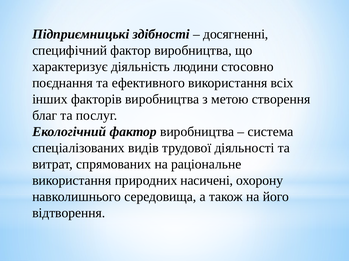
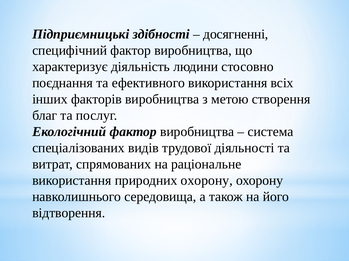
природних насичені: насичені -> охорону
